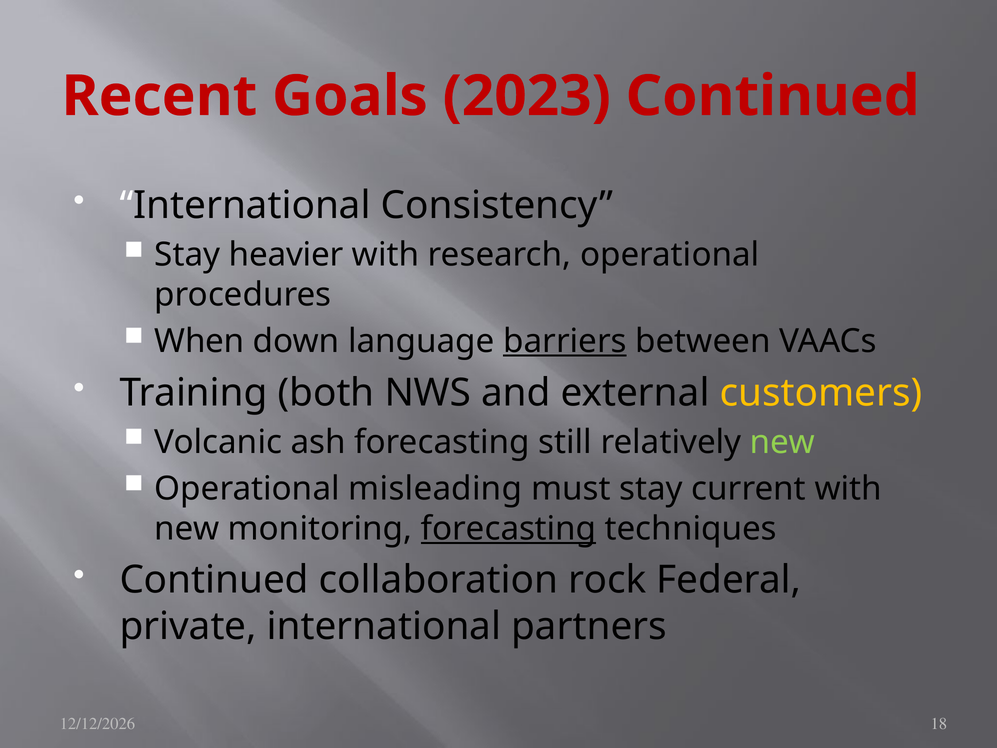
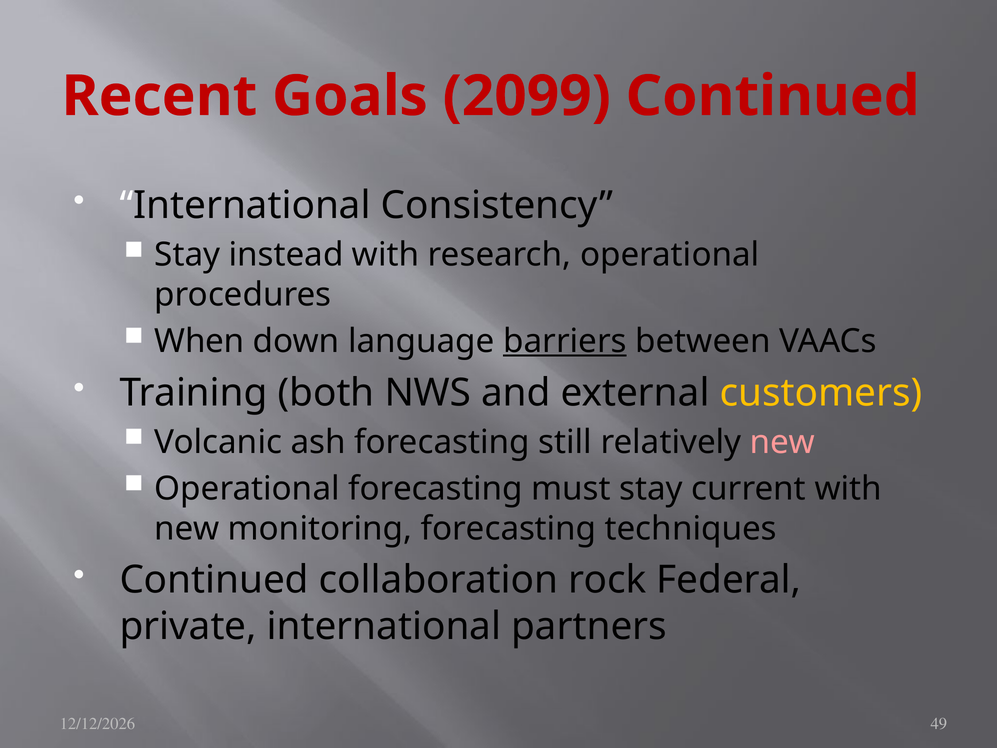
2023: 2023 -> 2099
heavier: heavier -> instead
new at (782, 442) colour: light green -> pink
Operational misleading: misleading -> forecasting
forecasting at (509, 529) underline: present -> none
18: 18 -> 49
